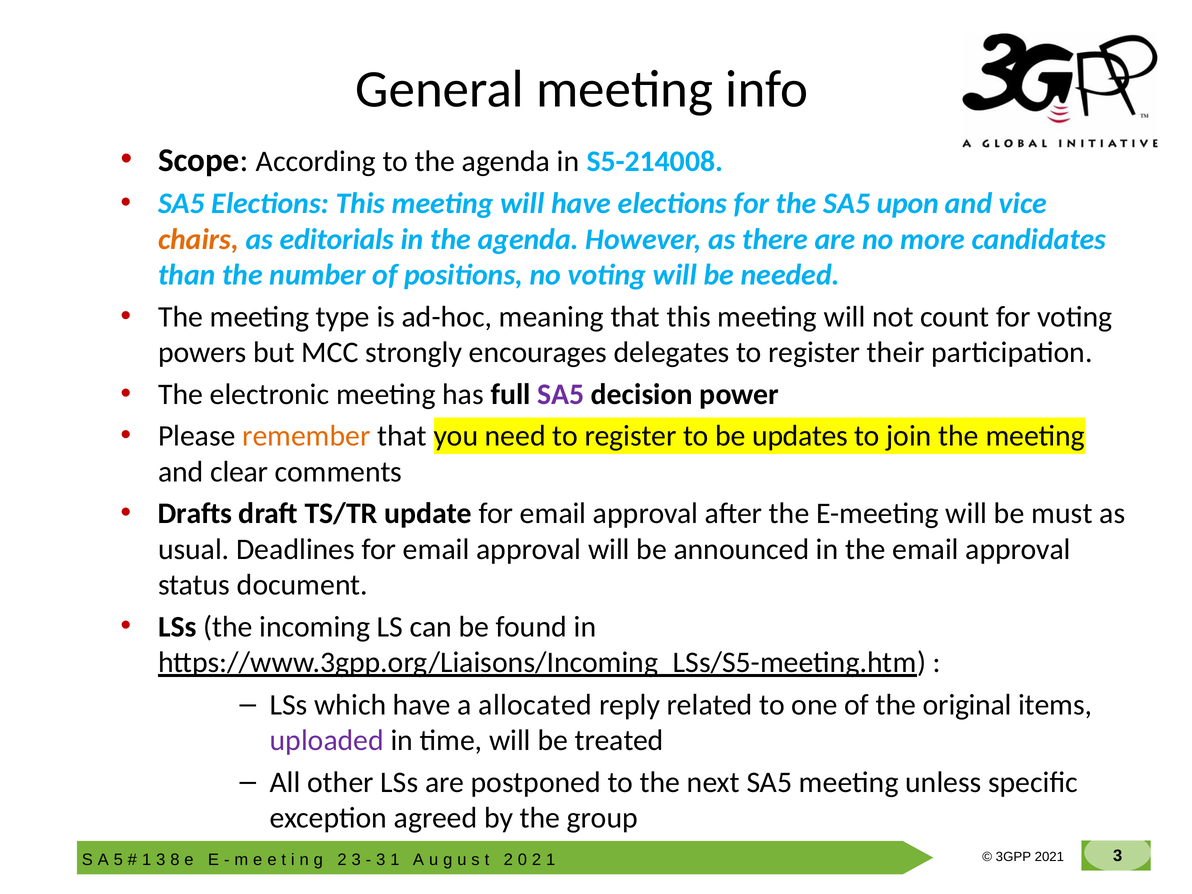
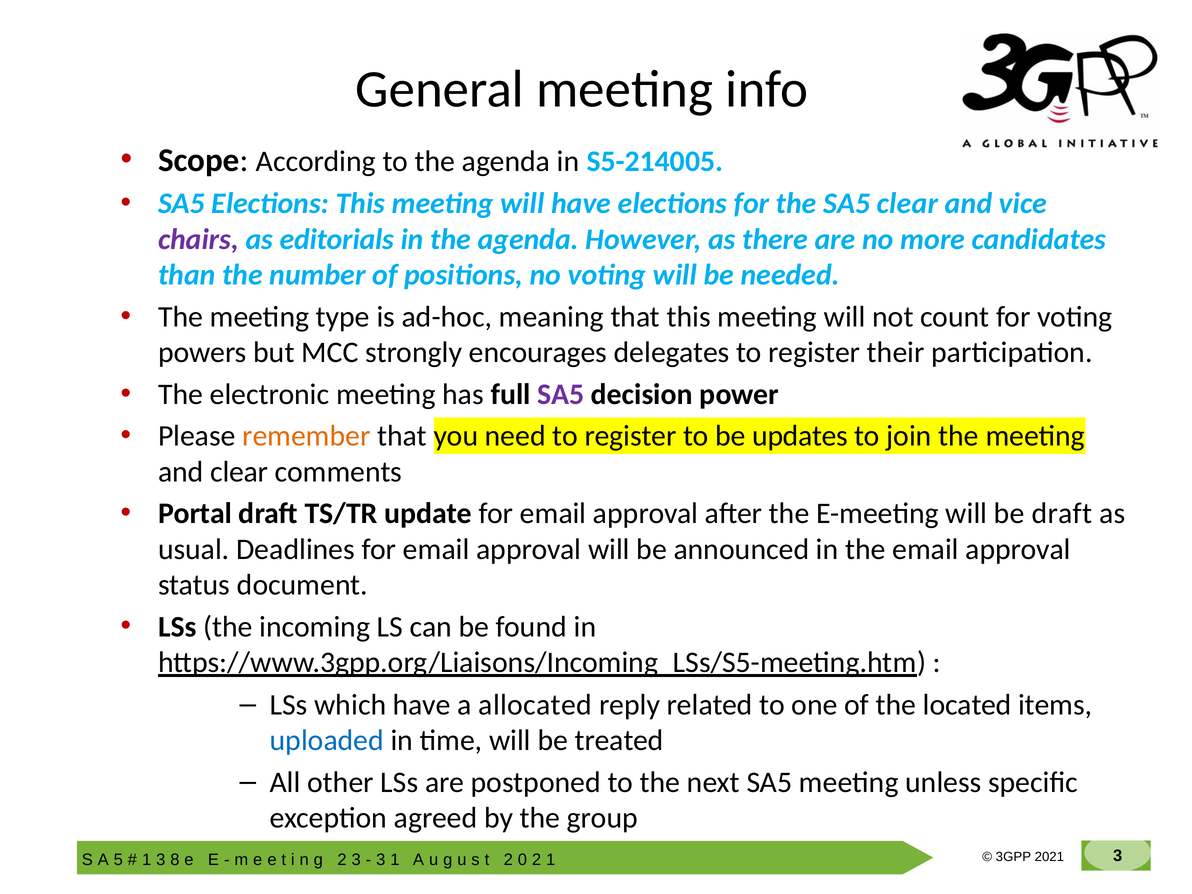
S5-214008: S5-214008 -> S5-214005
SA5 upon: upon -> clear
chairs colour: orange -> purple
Drafts: Drafts -> Portal
be must: must -> draft
original: original -> located
uploaded colour: purple -> blue
